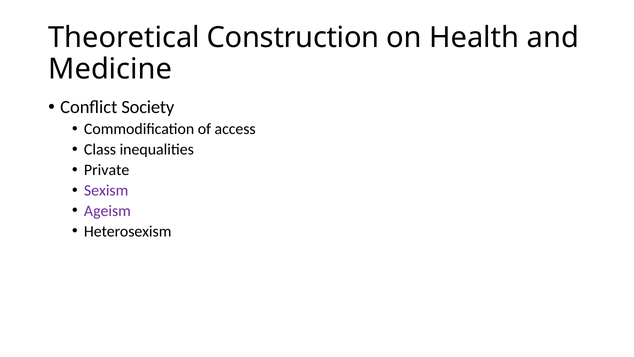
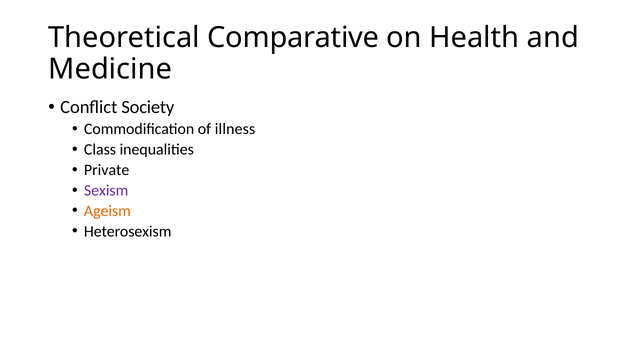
Construction: Construction -> Comparative
access: access -> illness
Ageism colour: purple -> orange
